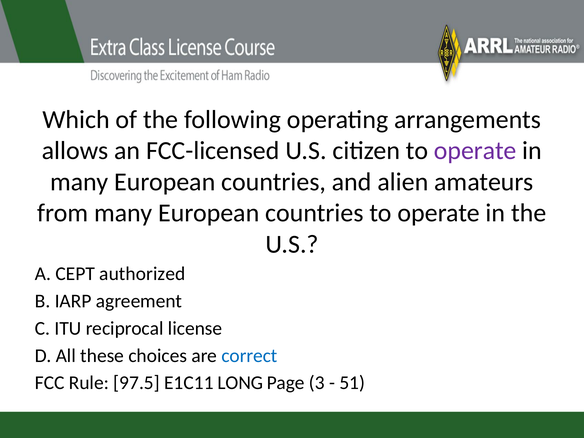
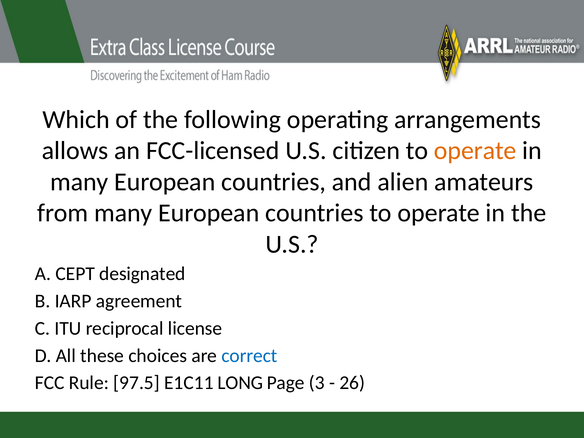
operate at (475, 151) colour: purple -> orange
authorized: authorized -> designated
51: 51 -> 26
